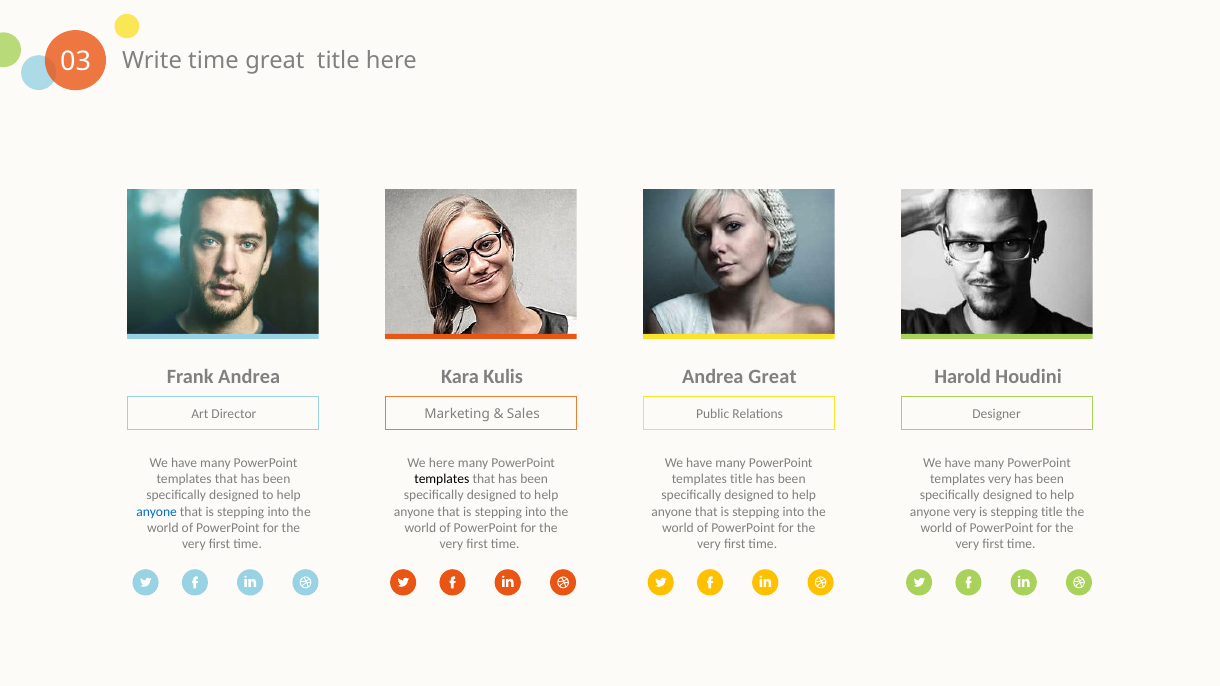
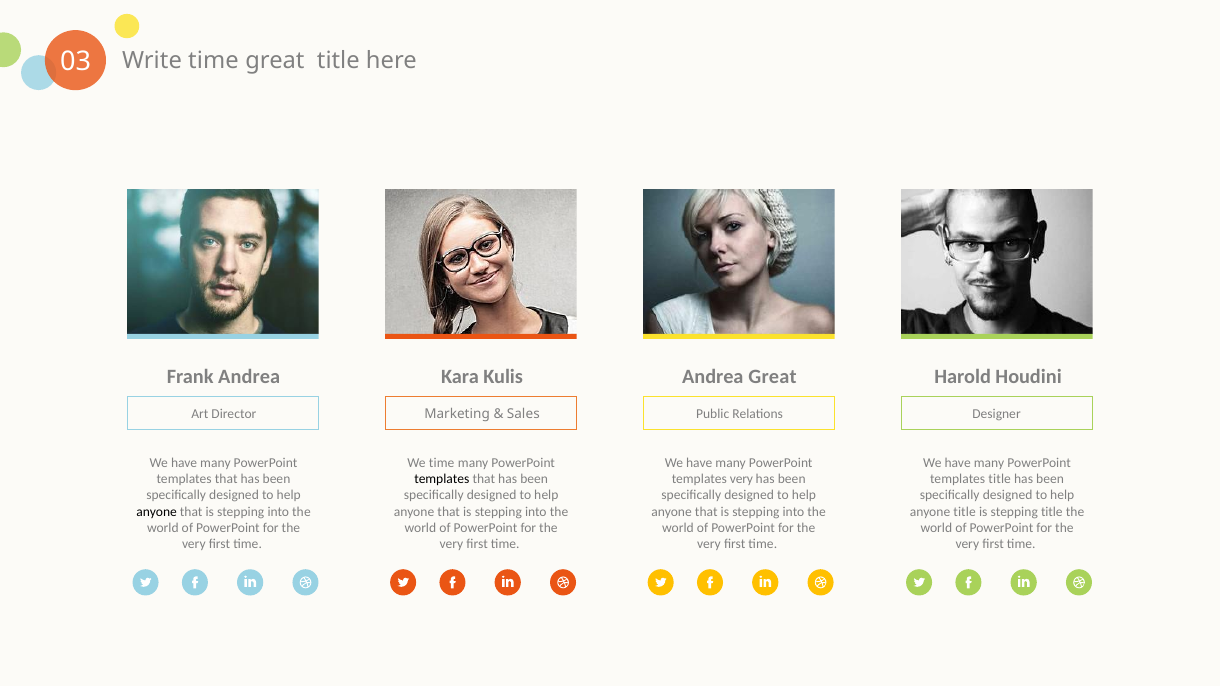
We here: here -> time
templates title: title -> very
templates very: very -> title
anyone at (157, 512) colour: blue -> black
anyone very: very -> title
